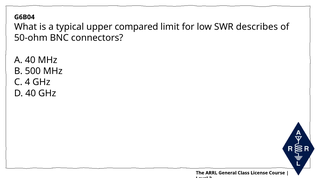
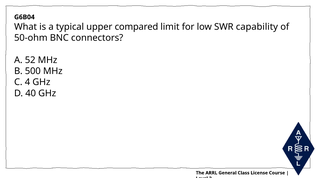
describes: describes -> capability
A 40: 40 -> 52
